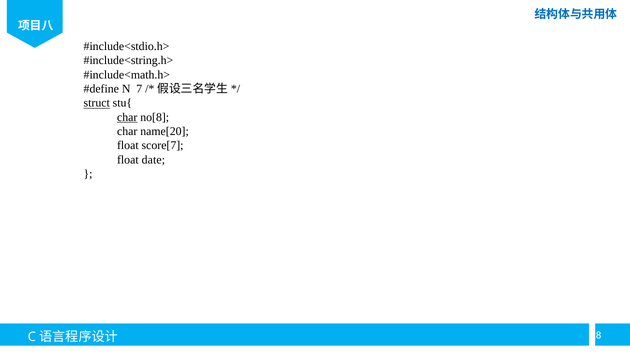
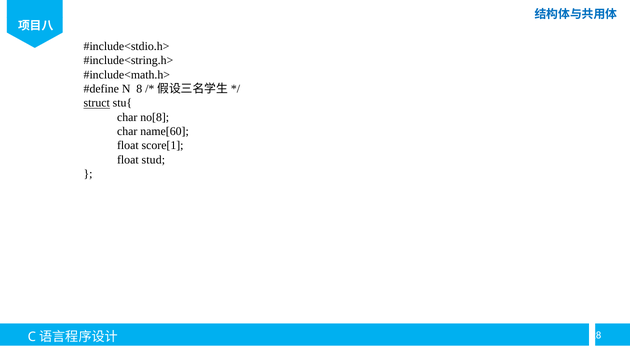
7: 7 -> 8
char at (127, 117) underline: present -> none
name[20: name[20 -> name[60
score[7: score[7 -> score[1
date: date -> stud
